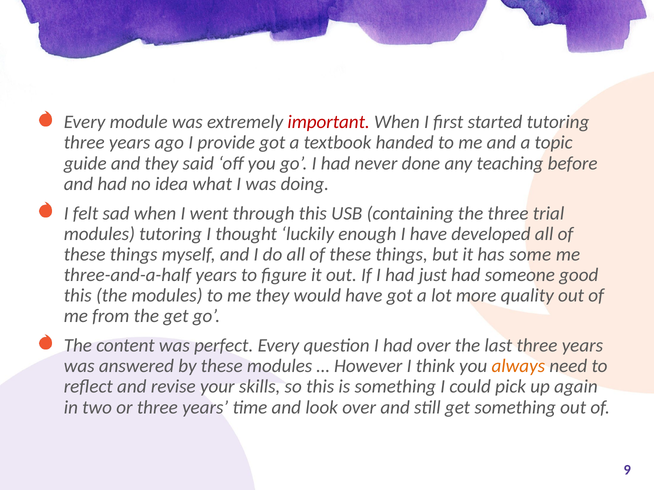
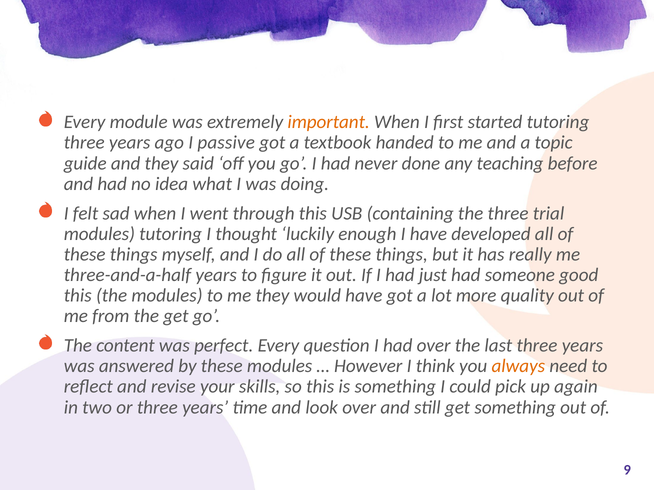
important colour: red -> orange
provide: provide -> passive
some: some -> really
